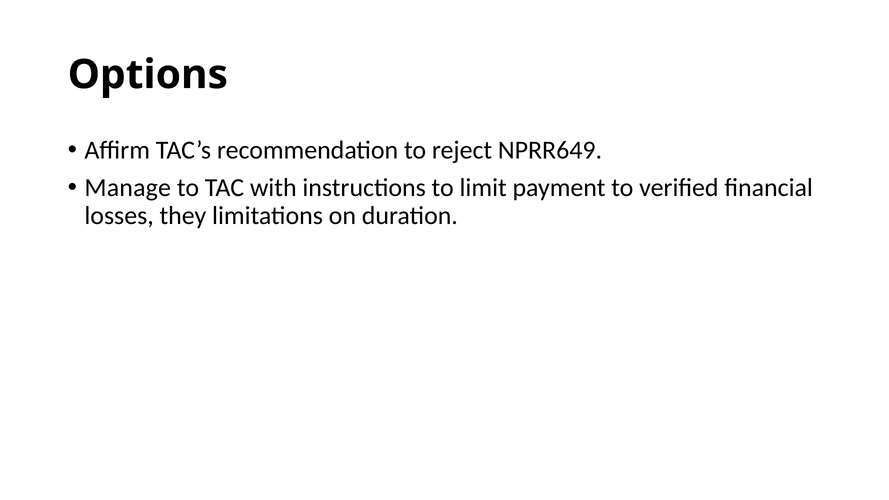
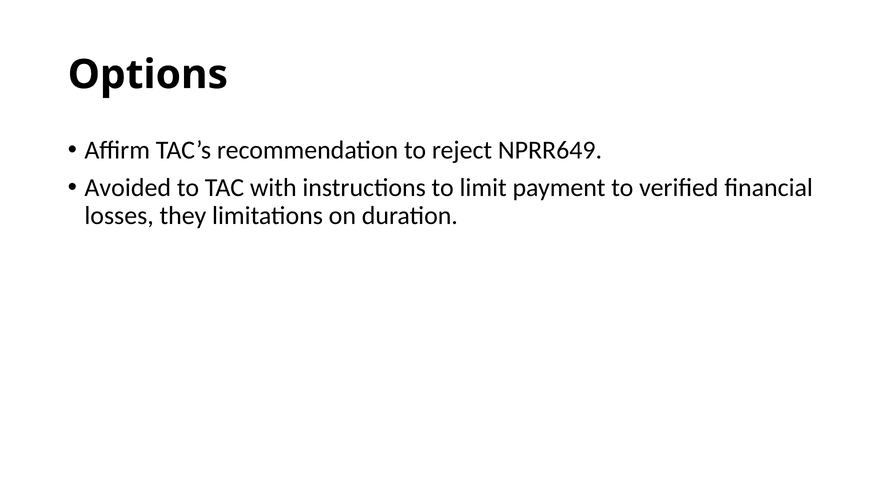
Manage: Manage -> Avoided
